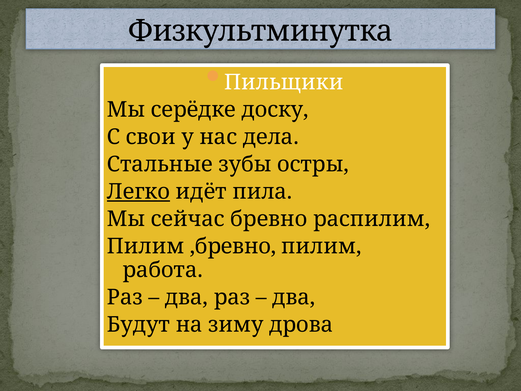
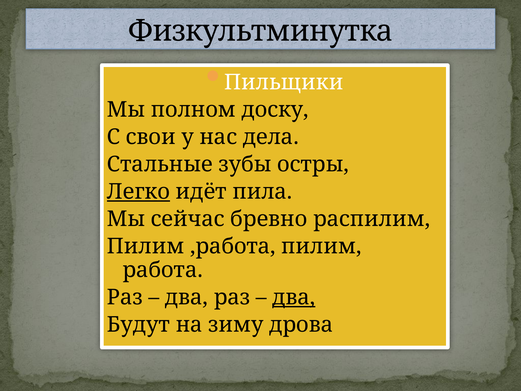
серёдке: серёдке -> полном
,бревно: ,бревно -> ,работа
два at (294, 297) underline: none -> present
